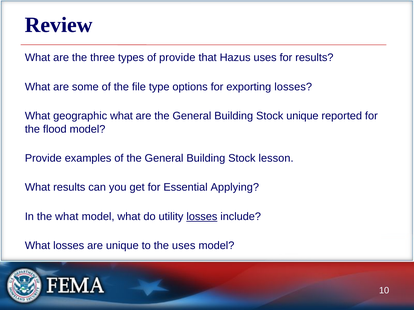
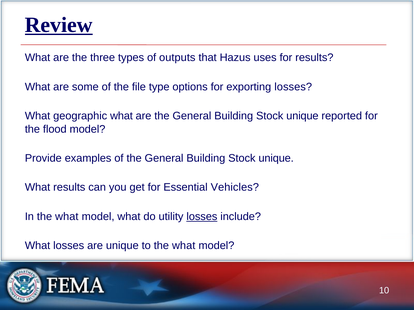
Review underline: none -> present
of provide: provide -> outputs
lesson at (276, 158): lesson -> unique
Applying: Applying -> Vehicles
to the uses: uses -> what
